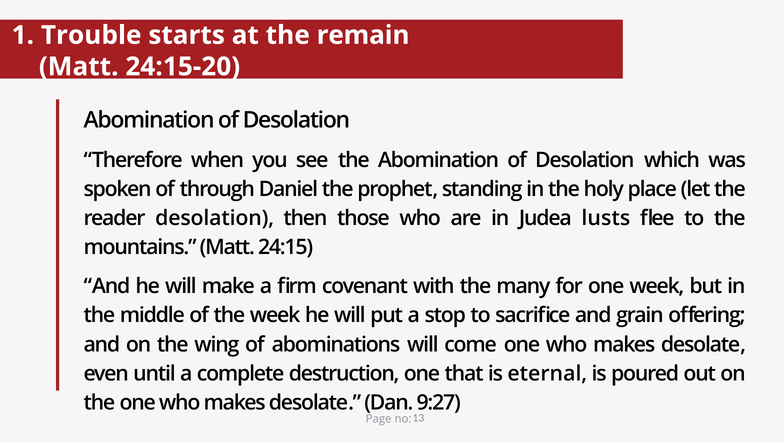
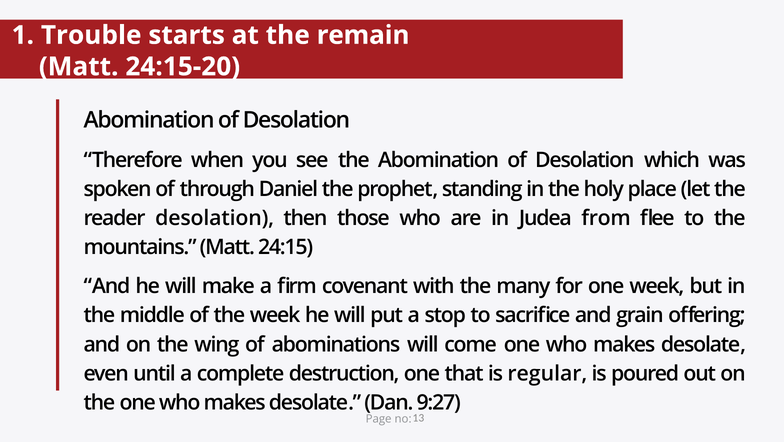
lusts: lusts -> from
eternal: eternal -> regular
